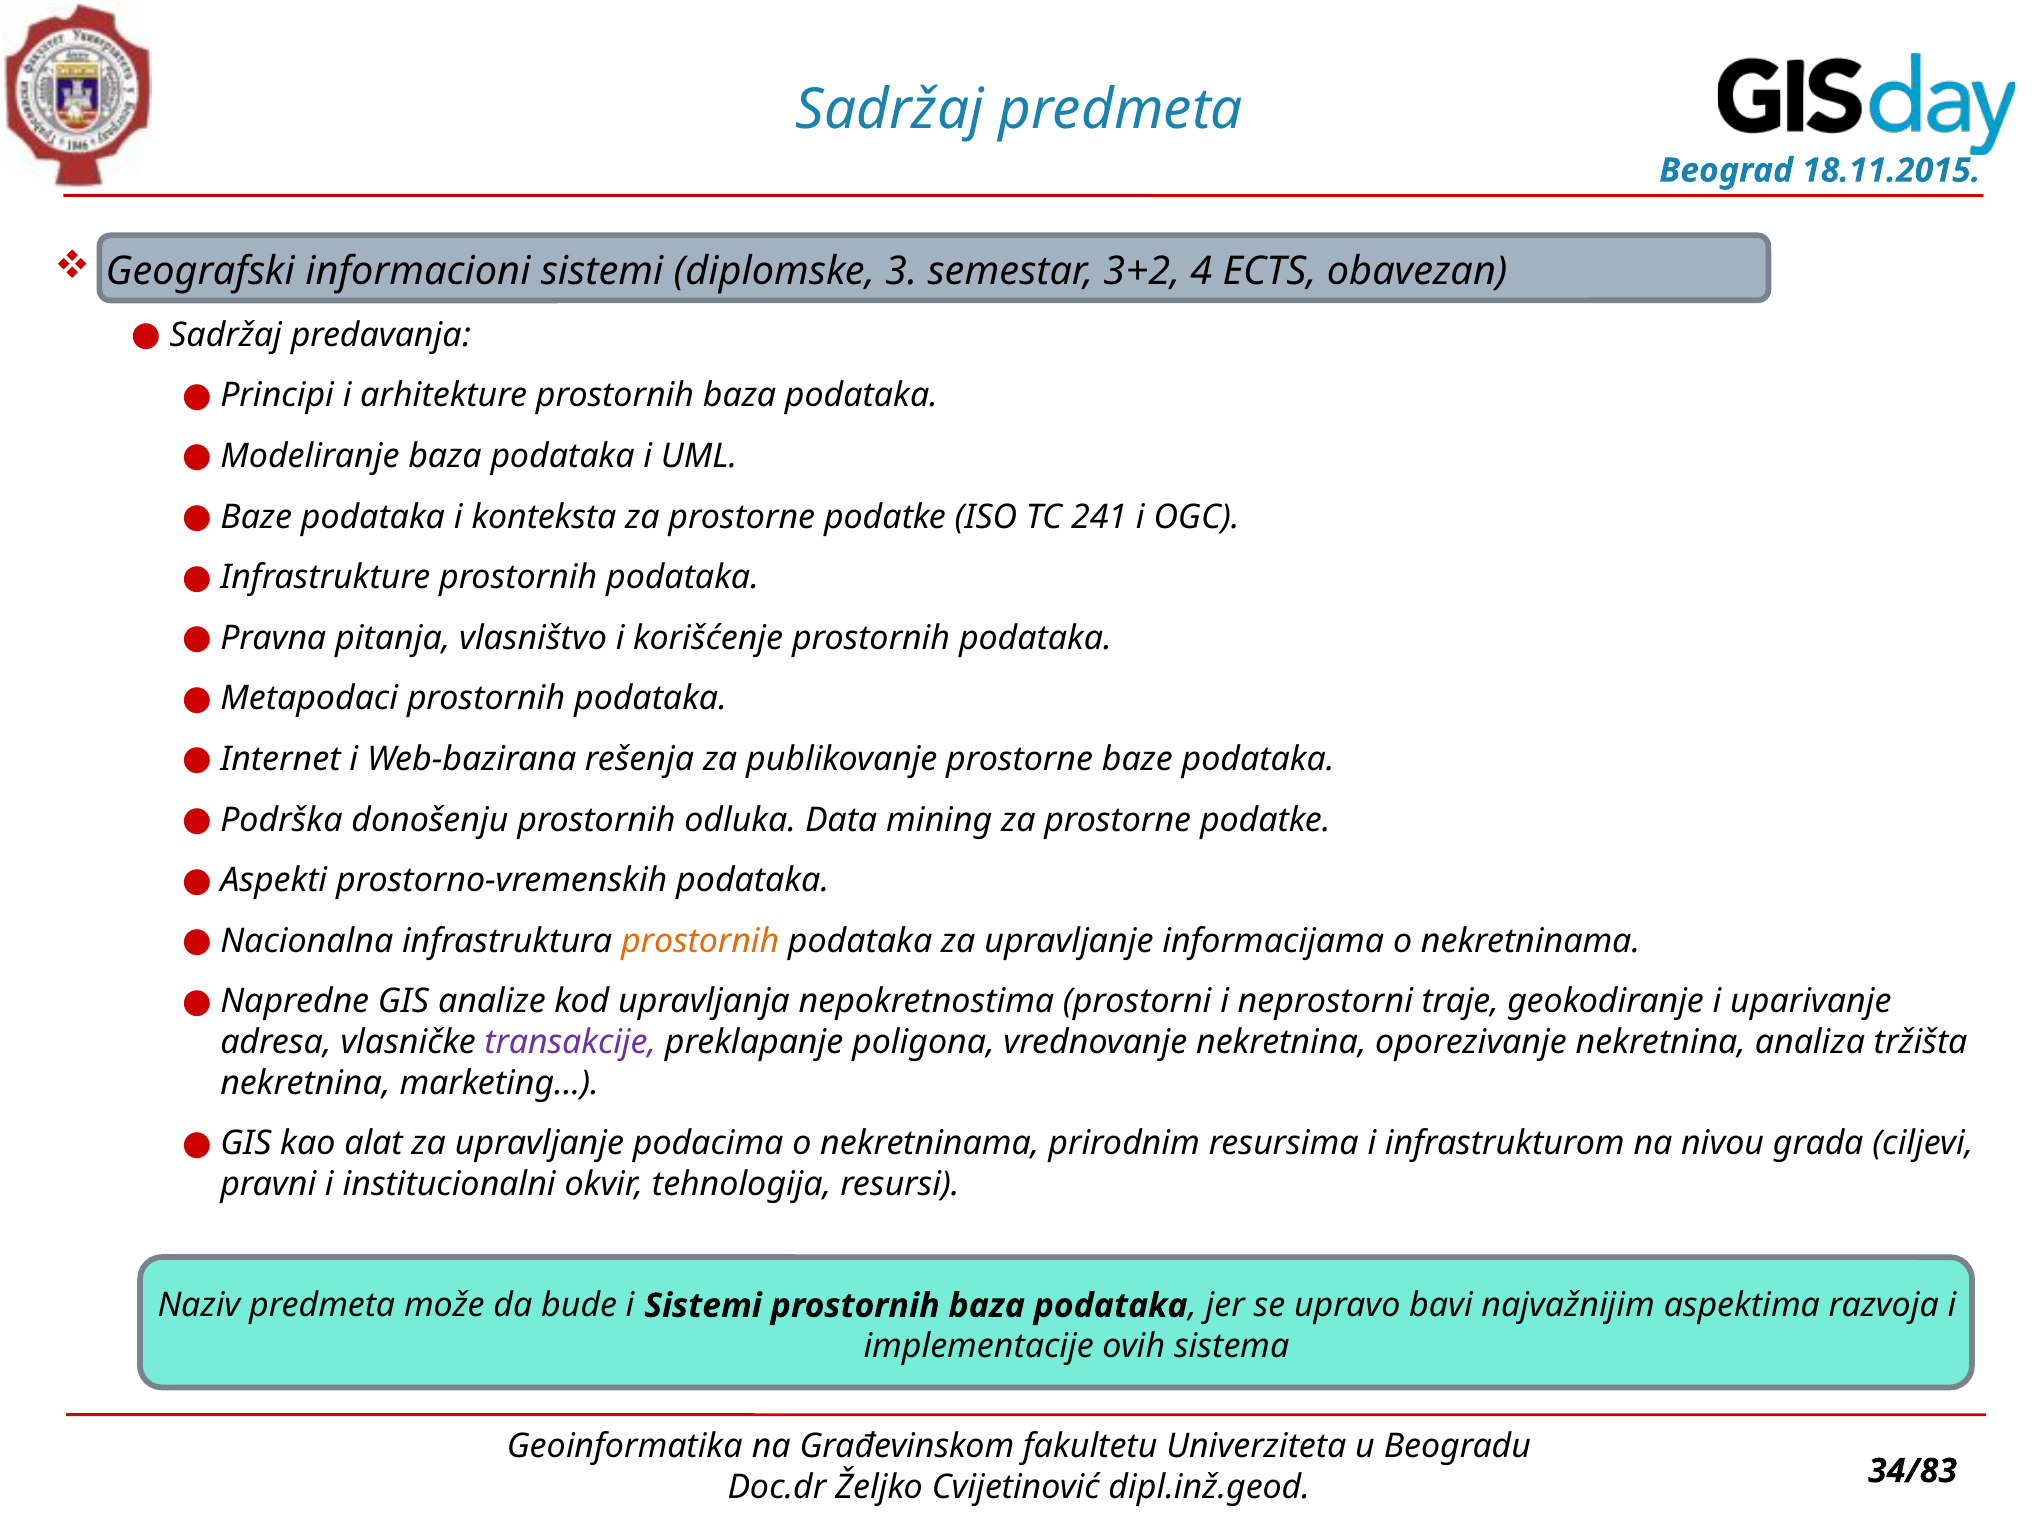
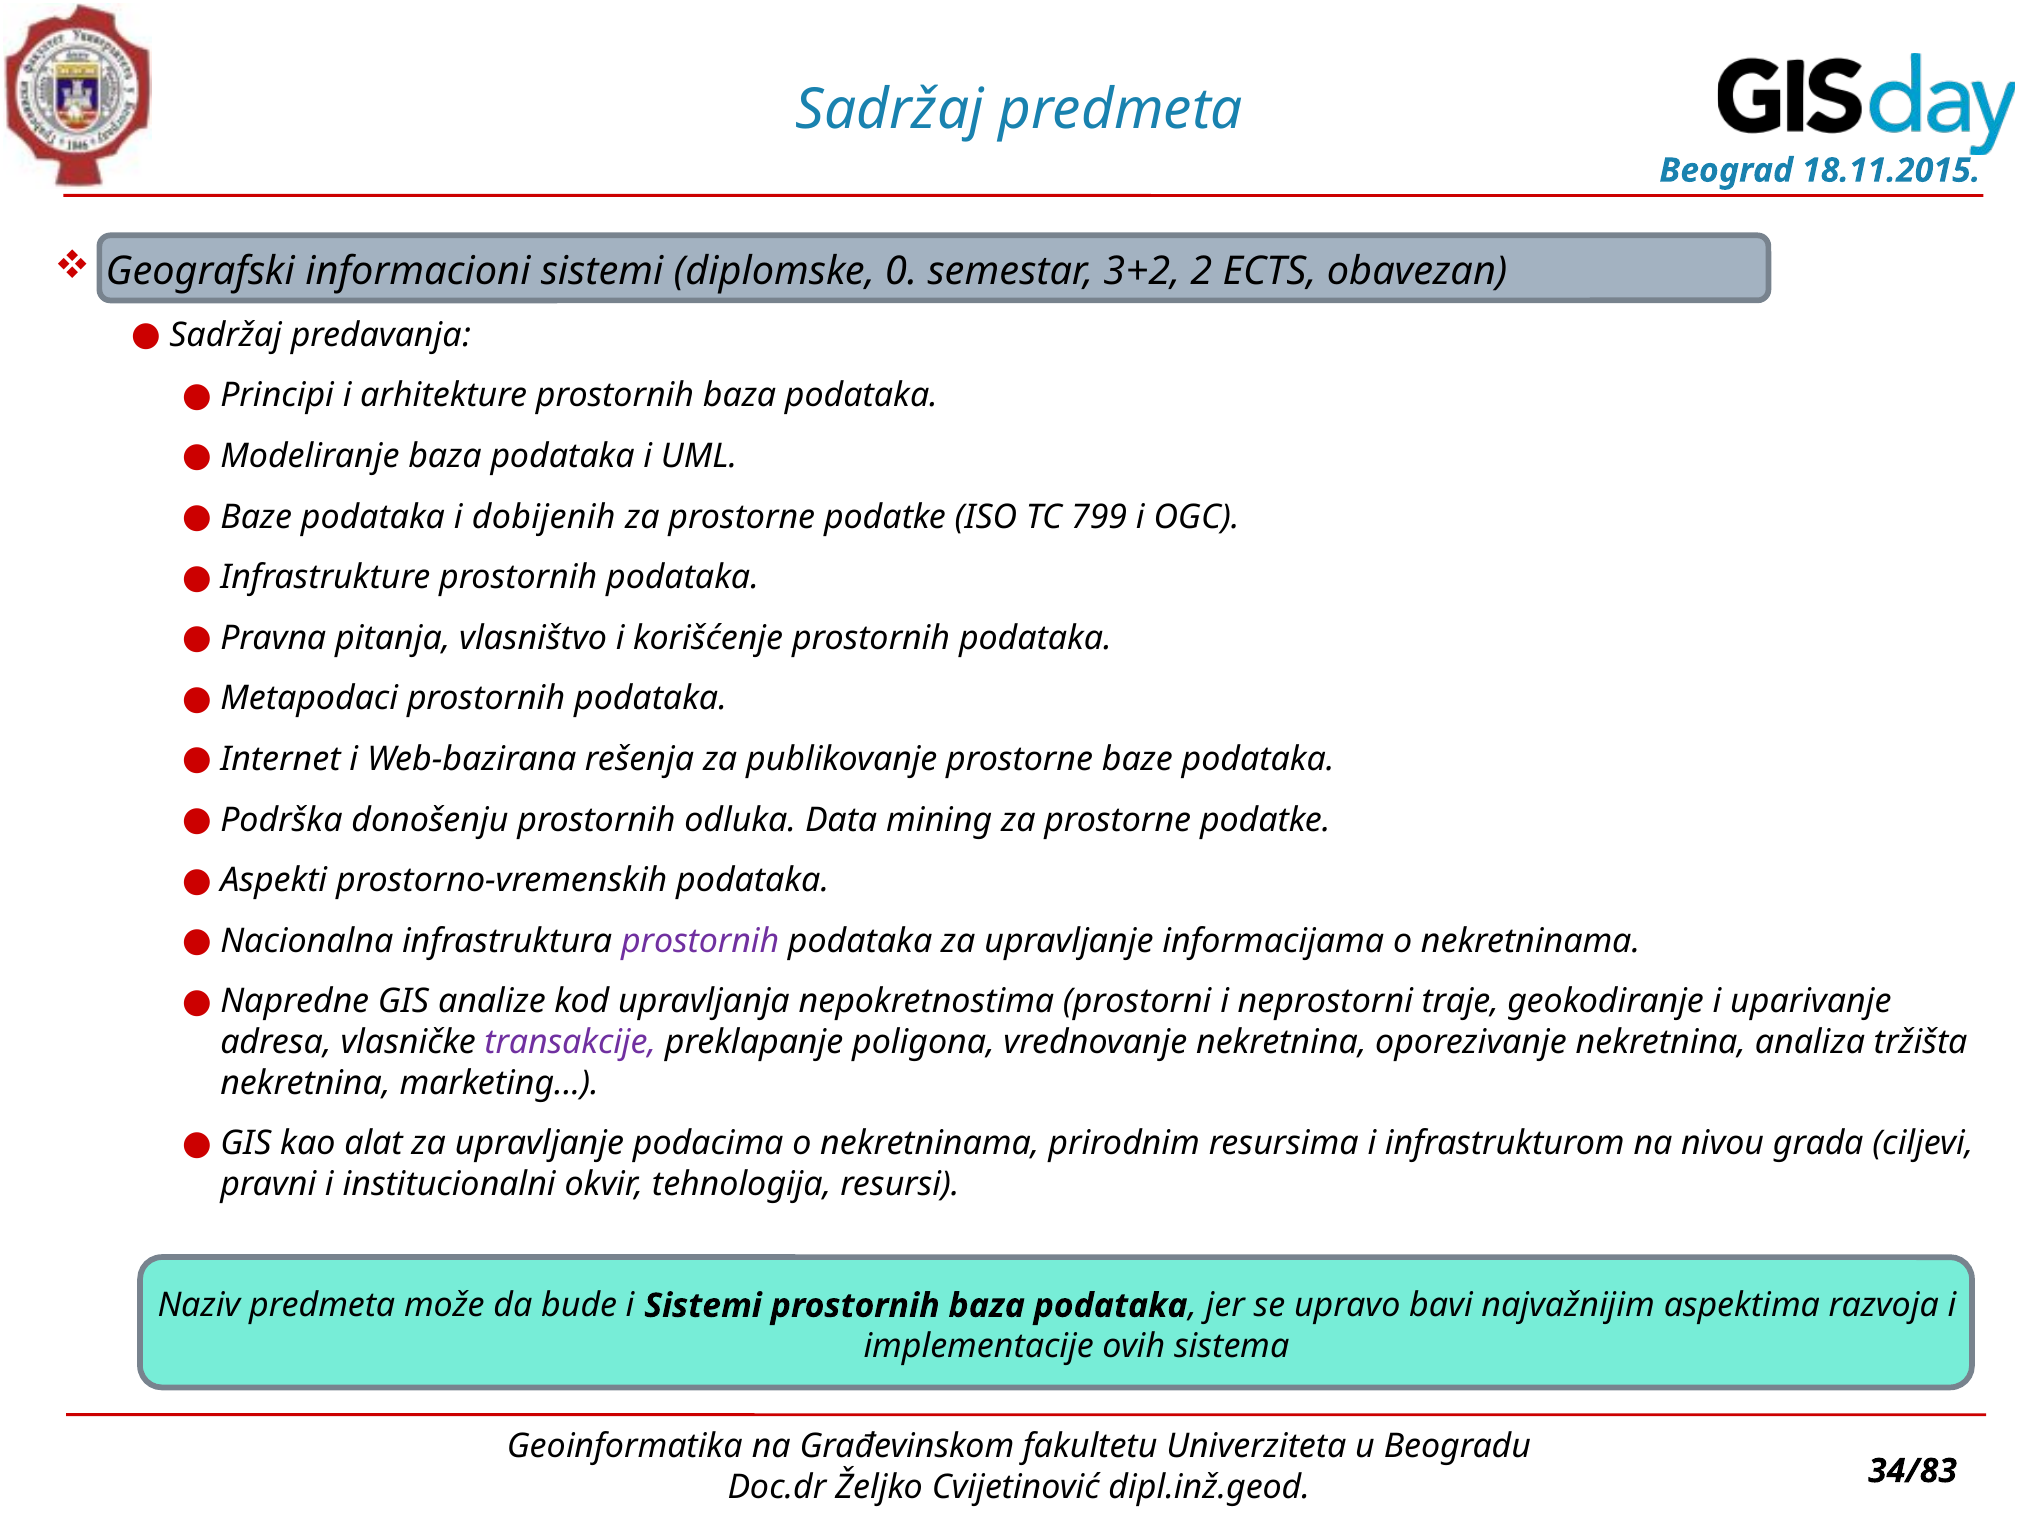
3: 3 -> 0
4: 4 -> 2
konteksta: konteksta -> dobijenih
241: 241 -> 799
prostornih at (700, 941) colour: orange -> purple
